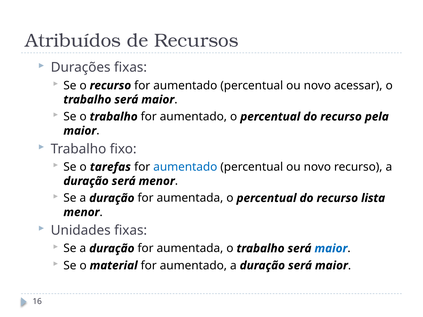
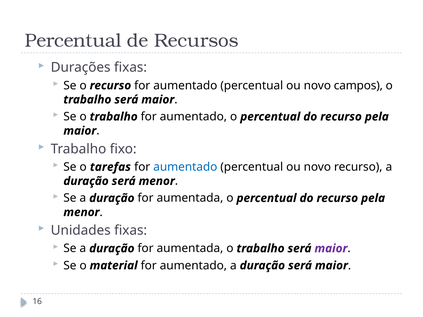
Atribuídos at (73, 41): Atribuídos -> Percentual
acessar: acessar -> campos
lista at (373, 198): lista -> pela
maior at (331, 249) colour: blue -> purple
